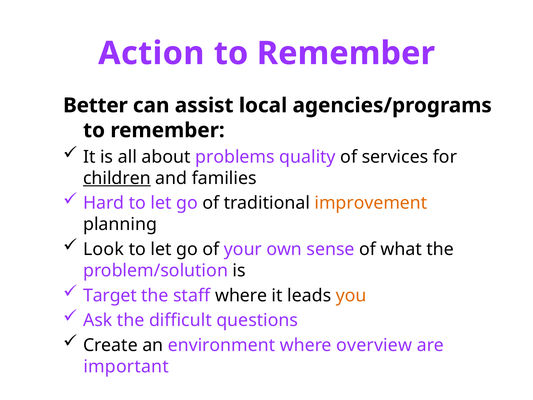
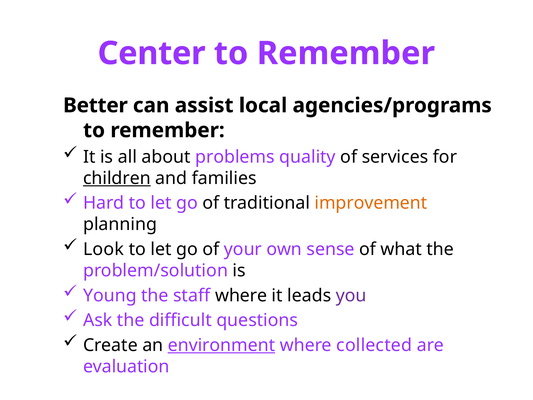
Action: Action -> Center
Target: Target -> Young
you colour: orange -> purple
environment underline: none -> present
overview: overview -> collected
important: important -> evaluation
